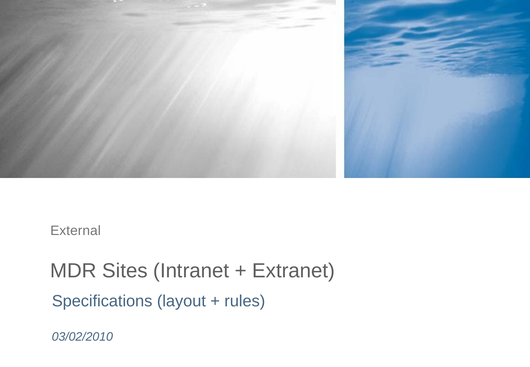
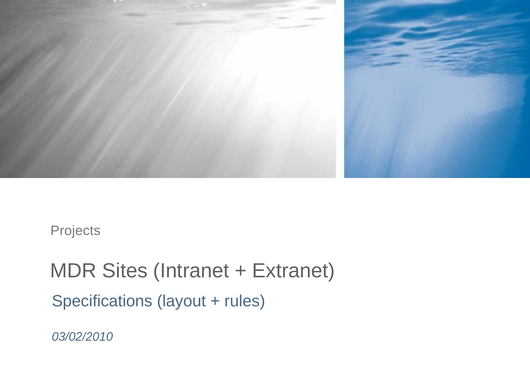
External: External -> Projects
